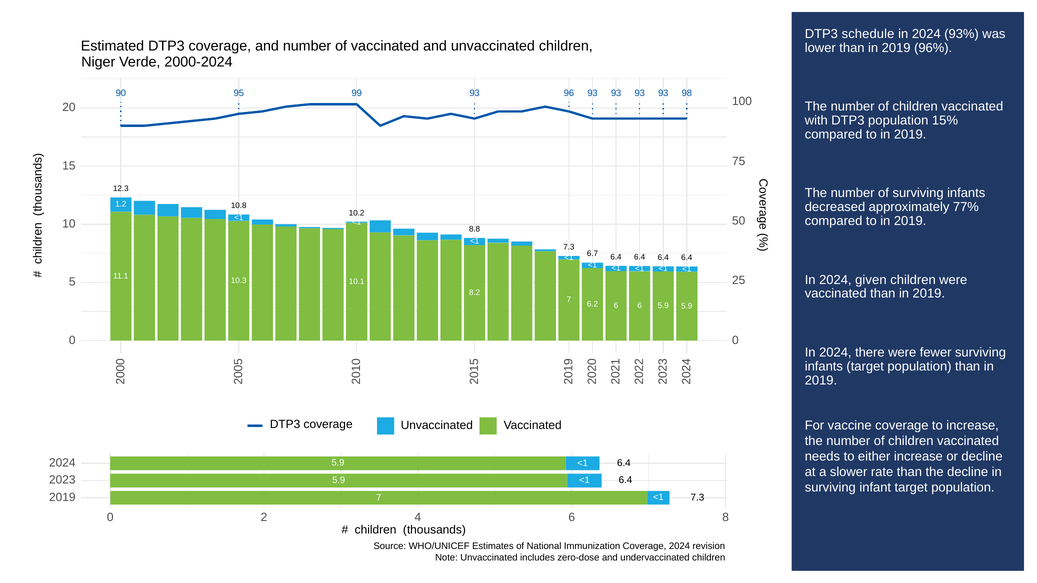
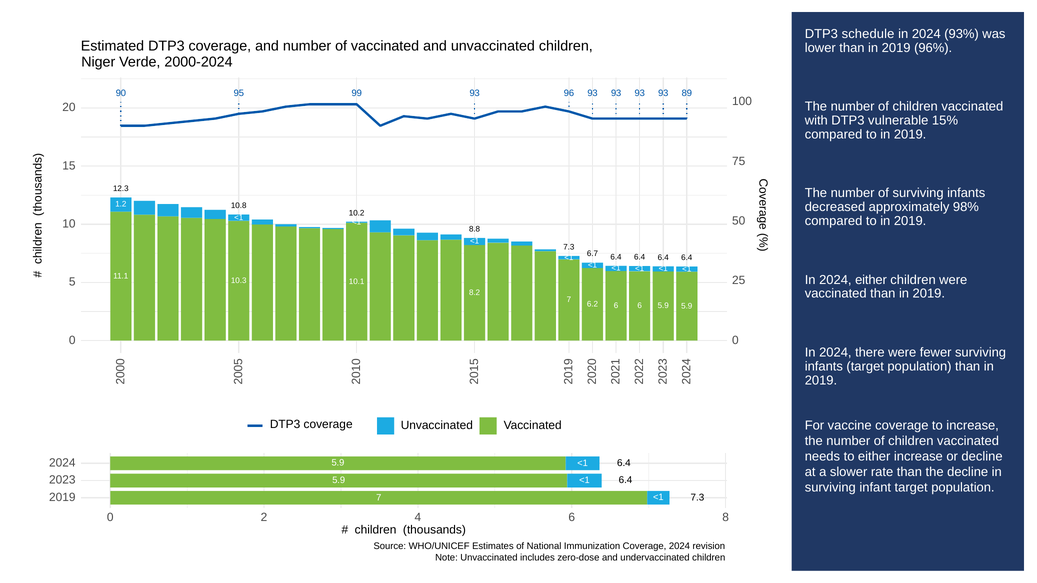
98: 98 -> 89
DTP3 population: population -> vulnerable
77%: 77% -> 98%
2024 given: given -> either
